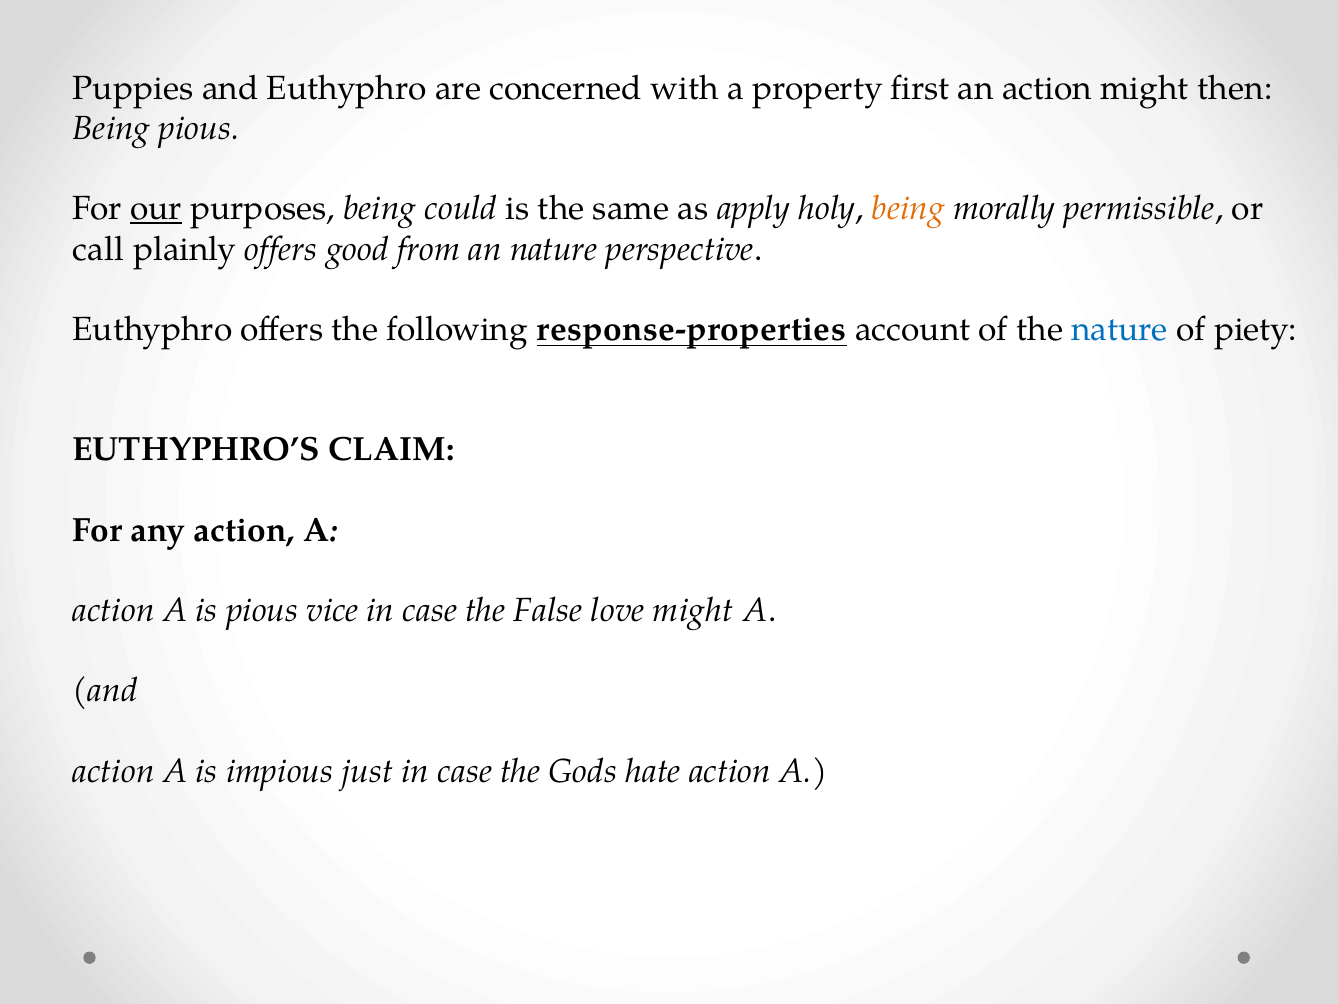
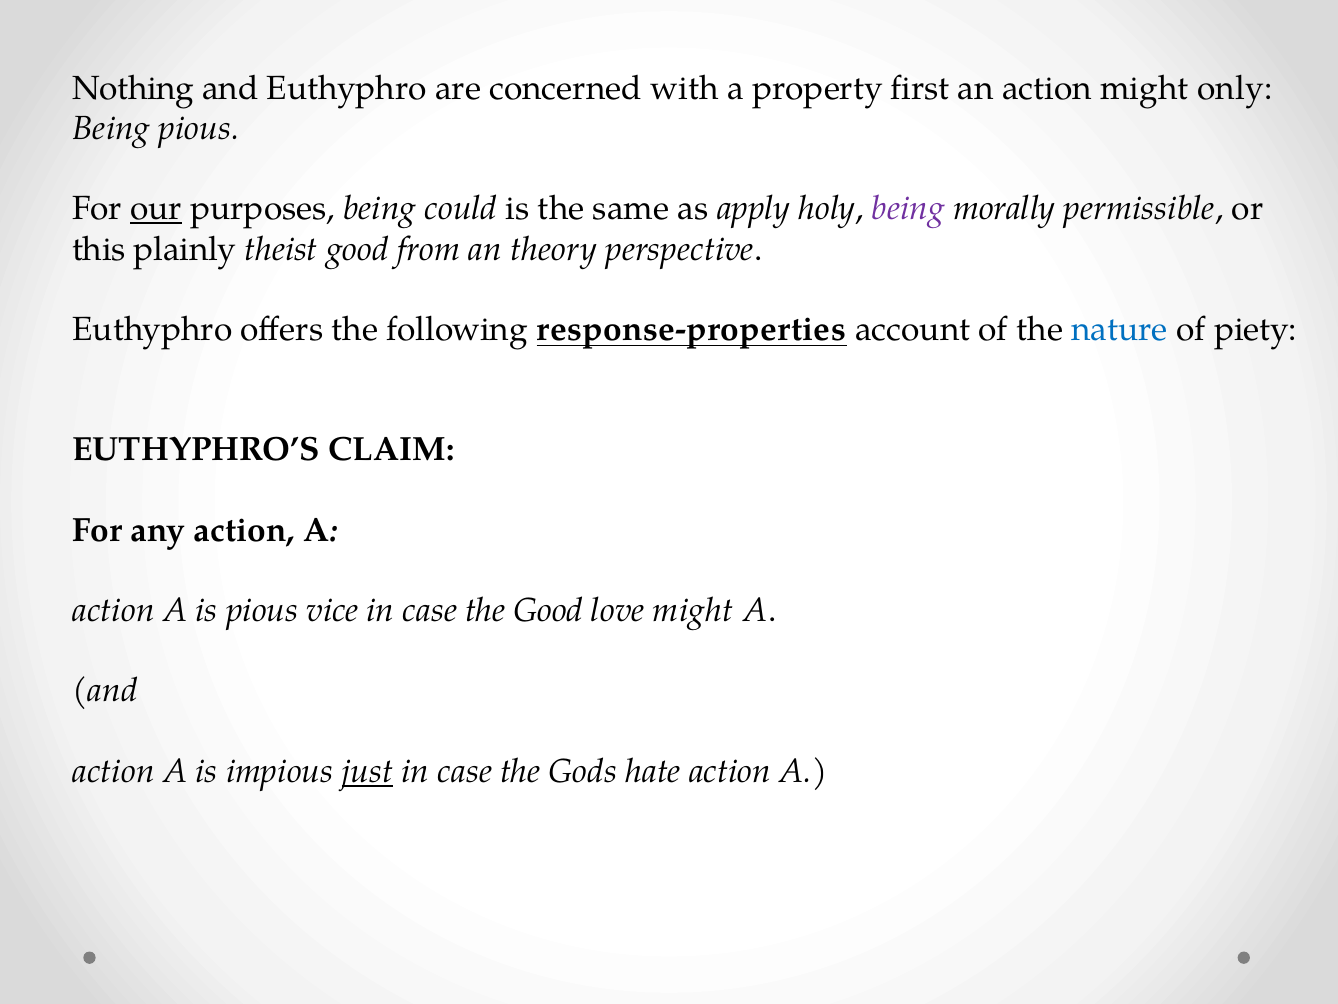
Puppies: Puppies -> Nothing
then: then -> only
being at (908, 209) colour: orange -> purple
call: call -> this
plainly offers: offers -> theist
an nature: nature -> theory
the False: False -> Good
just underline: none -> present
